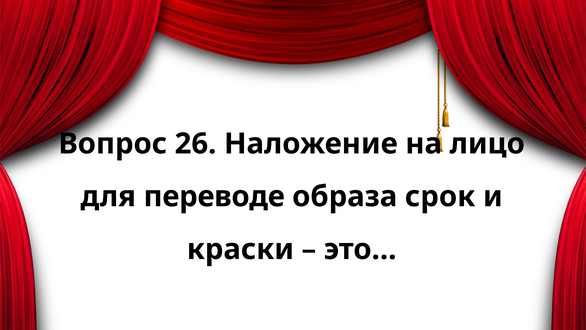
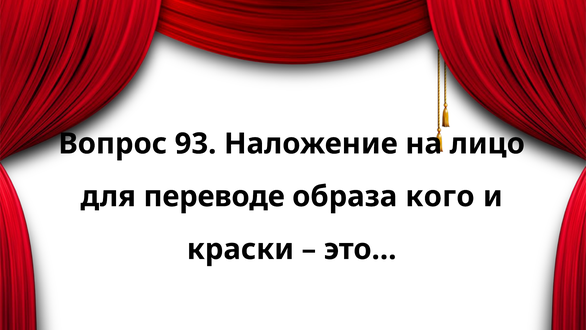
26: 26 -> 93
срок: срок -> кого
